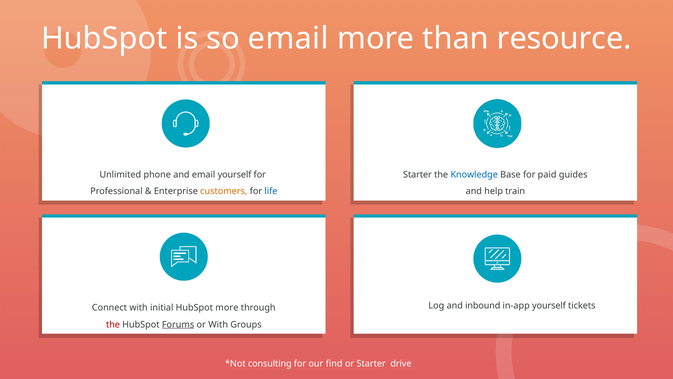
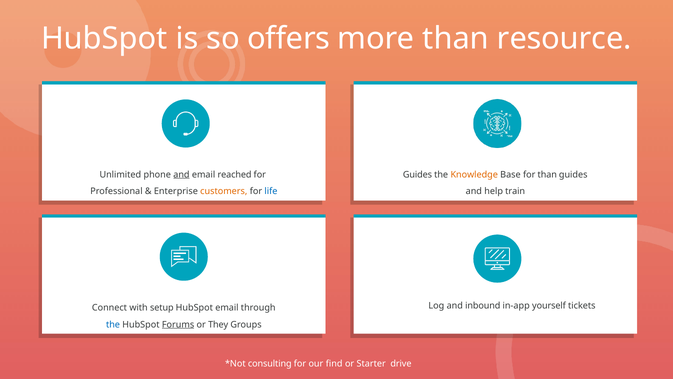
so email: email -> offers
and at (181, 174) underline: none -> present
email yourself: yourself -> reached
Starter at (417, 174): Starter -> Guides
Knowledge colour: blue -> orange
for paid: paid -> than
initial: initial -> setup
HubSpot more: more -> email
the at (113, 324) colour: red -> blue
or With: With -> They
